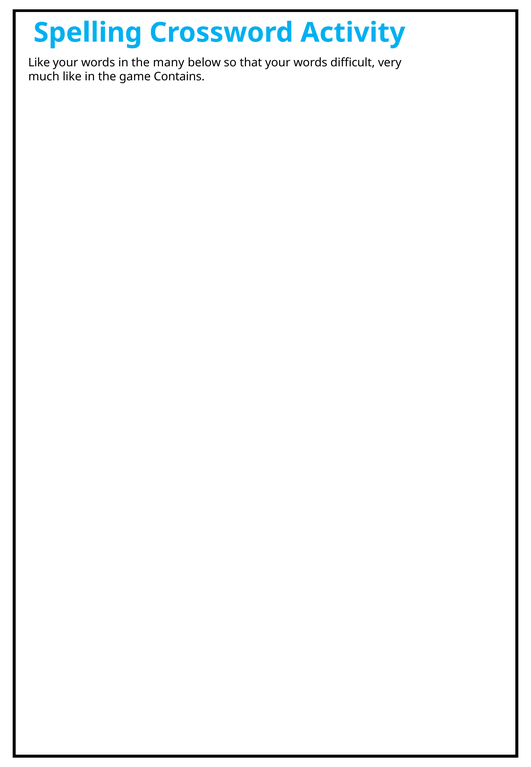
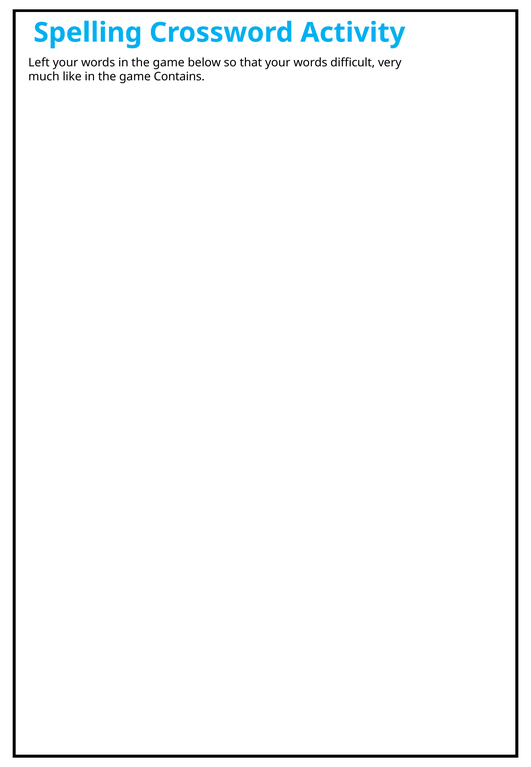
Like at (39, 63): Like -> Left
words in the many: many -> game
